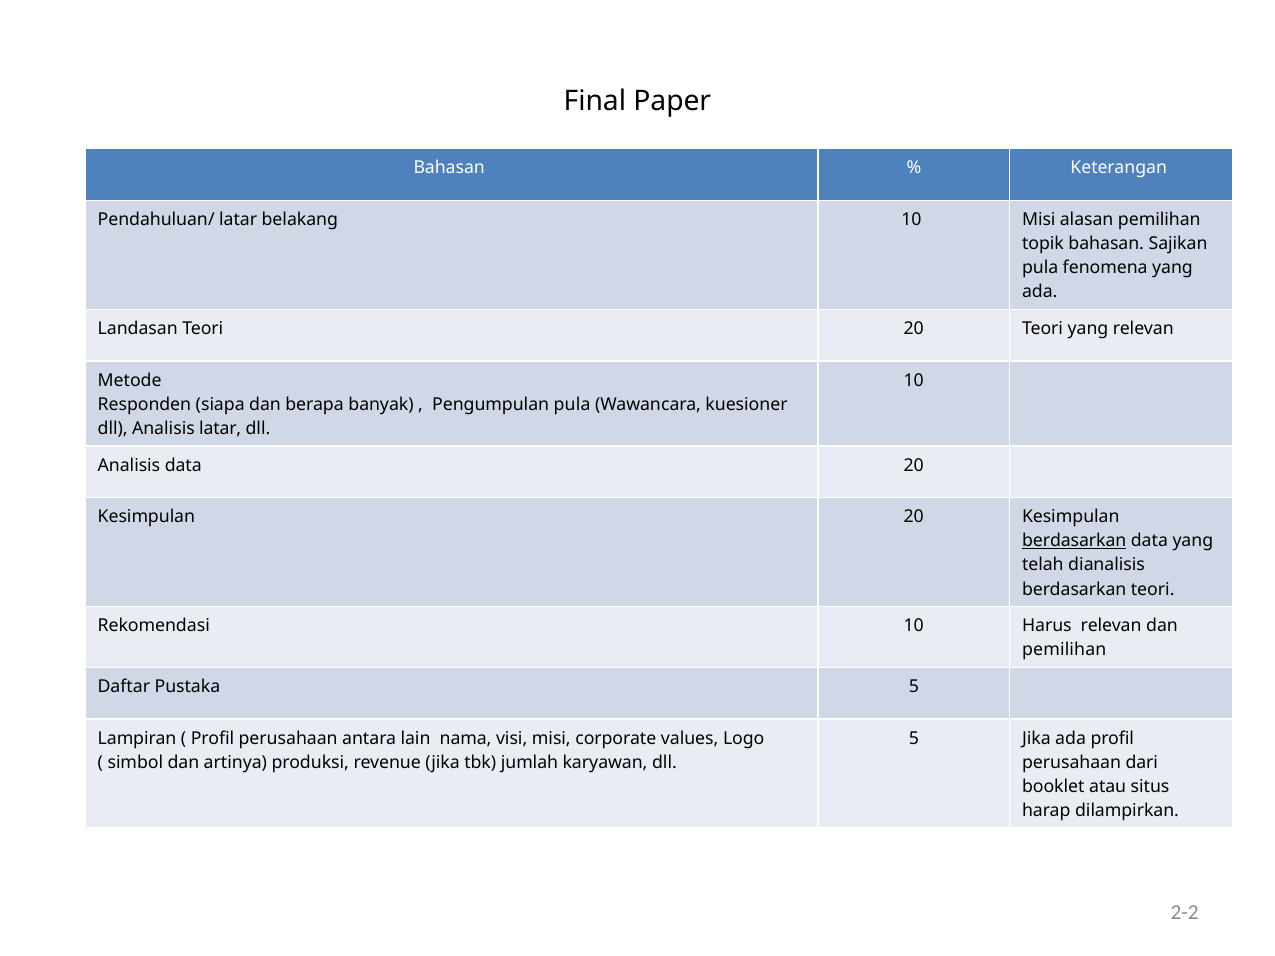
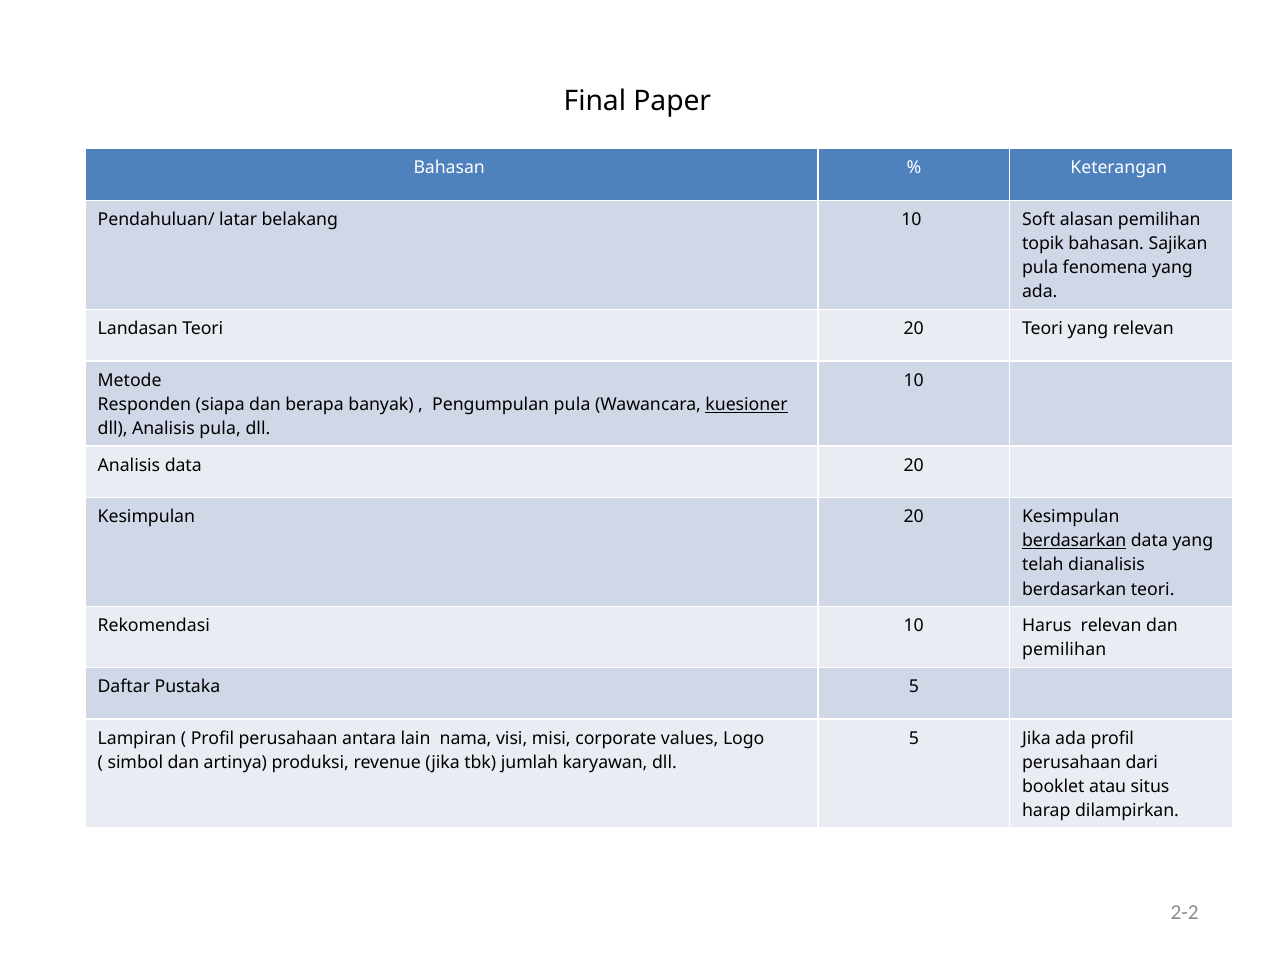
10 Misi: Misi -> Soft
kuesioner underline: none -> present
Analisis latar: latar -> pula
